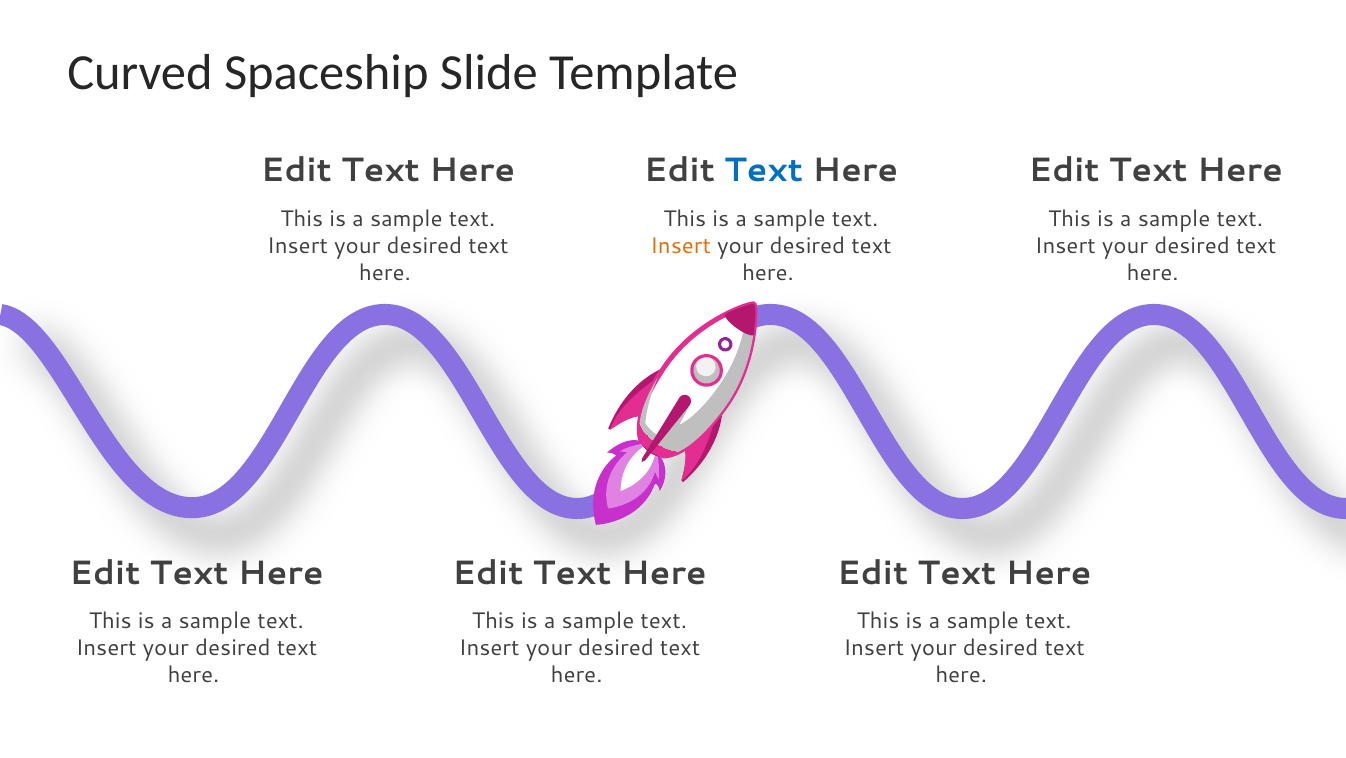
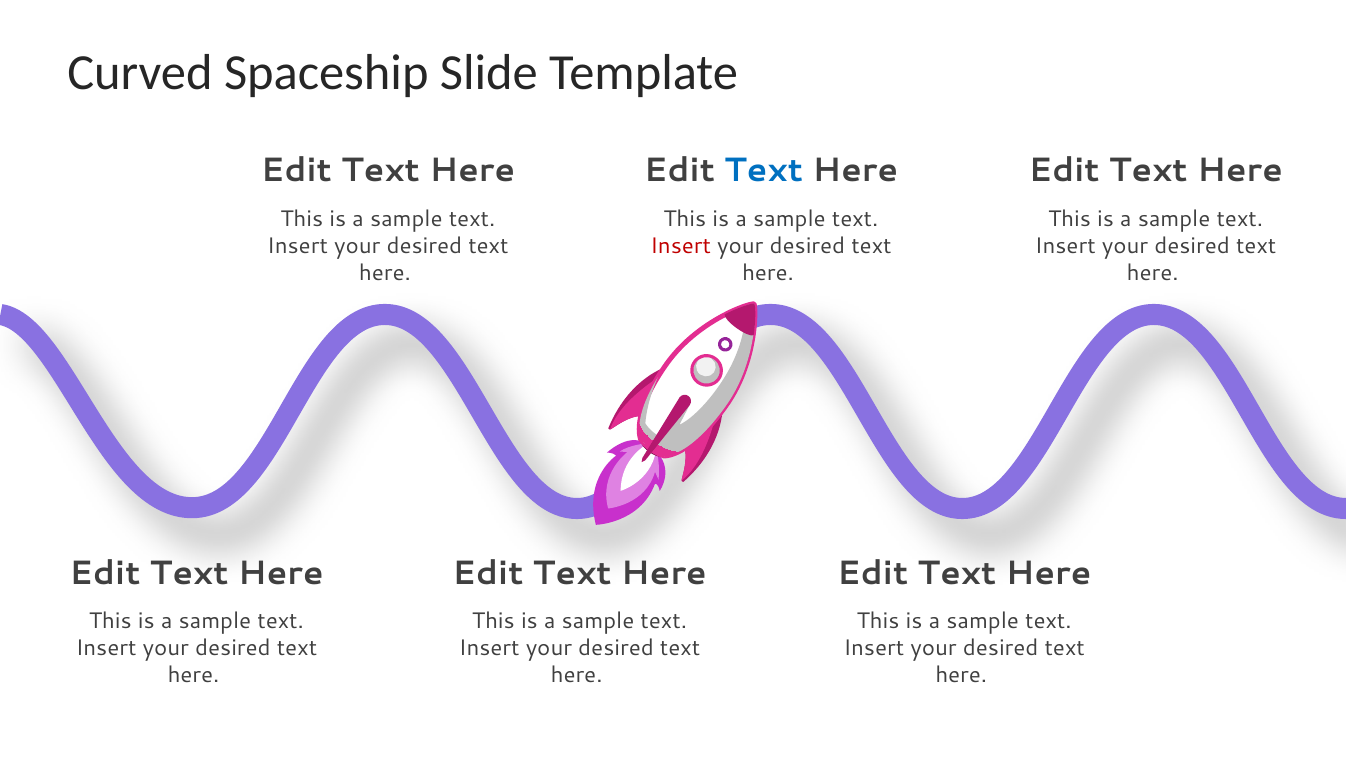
Insert at (681, 246) colour: orange -> red
